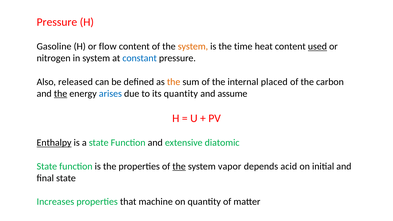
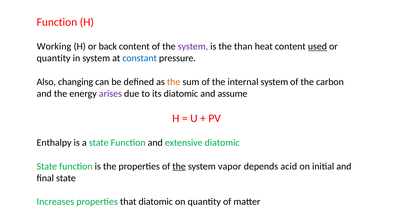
Pressure at (57, 22): Pressure -> Function
Gasoline: Gasoline -> Working
flow: flow -> back
system at (193, 46) colour: orange -> purple
time: time -> than
nitrogen at (54, 58): nitrogen -> quantity
released: released -> changing
internal placed: placed -> system
the at (61, 94) underline: present -> none
arises colour: blue -> purple
its quantity: quantity -> diatomic
Enthalpy underline: present -> none
that machine: machine -> diatomic
